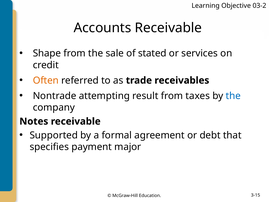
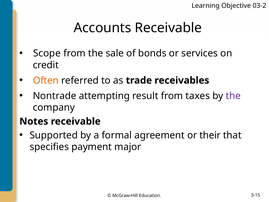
Shape: Shape -> Scope
stated: stated -> bonds
the at (233, 96) colour: blue -> purple
debt: debt -> their
